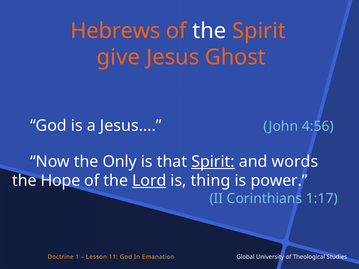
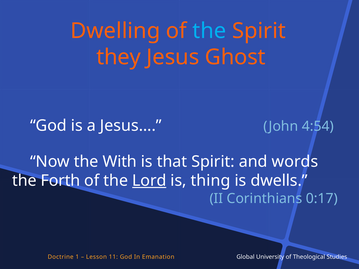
Hebrews: Hebrews -> Dwelling
the at (209, 31) colour: white -> light blue
give: give -> they
4:56: 4:56 -> 4:54
Only: Only -> With
Spirit at (213, 162) underline: present -> none
Hope: Hope -> Forth
power: power -> dwells
1:17: 1:17 -> 0:17
